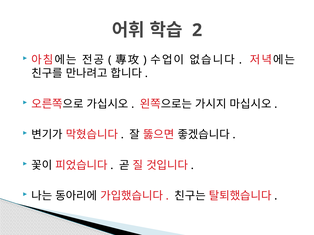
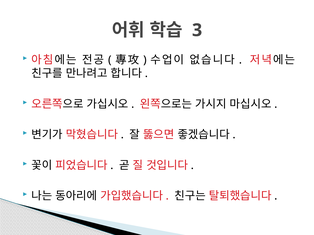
2: 2 -> 3
